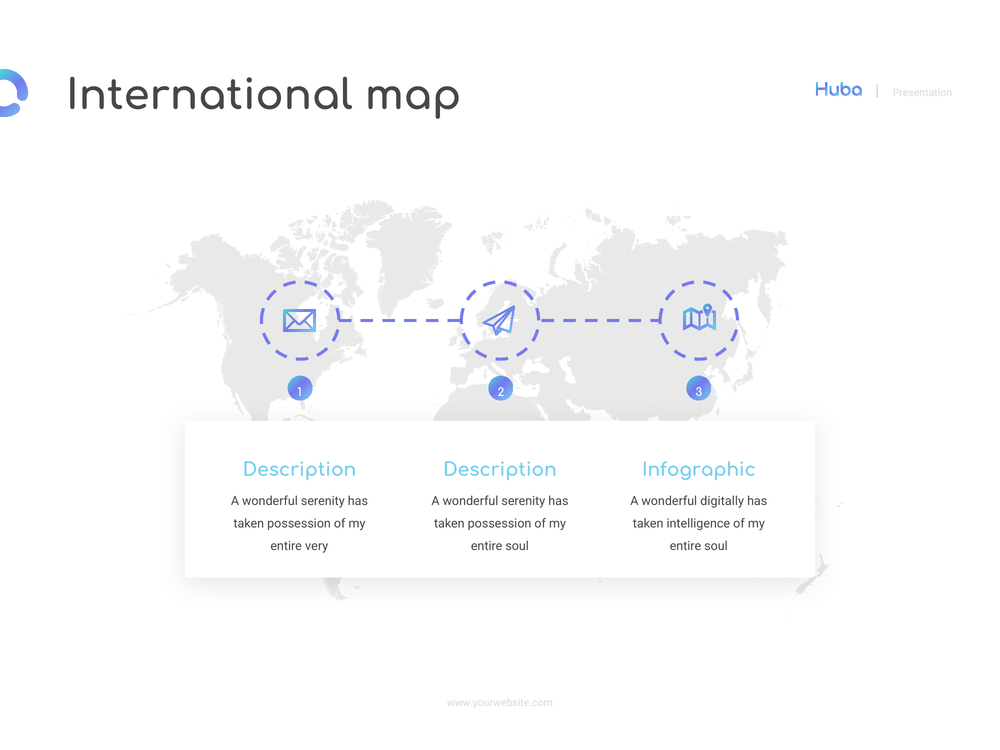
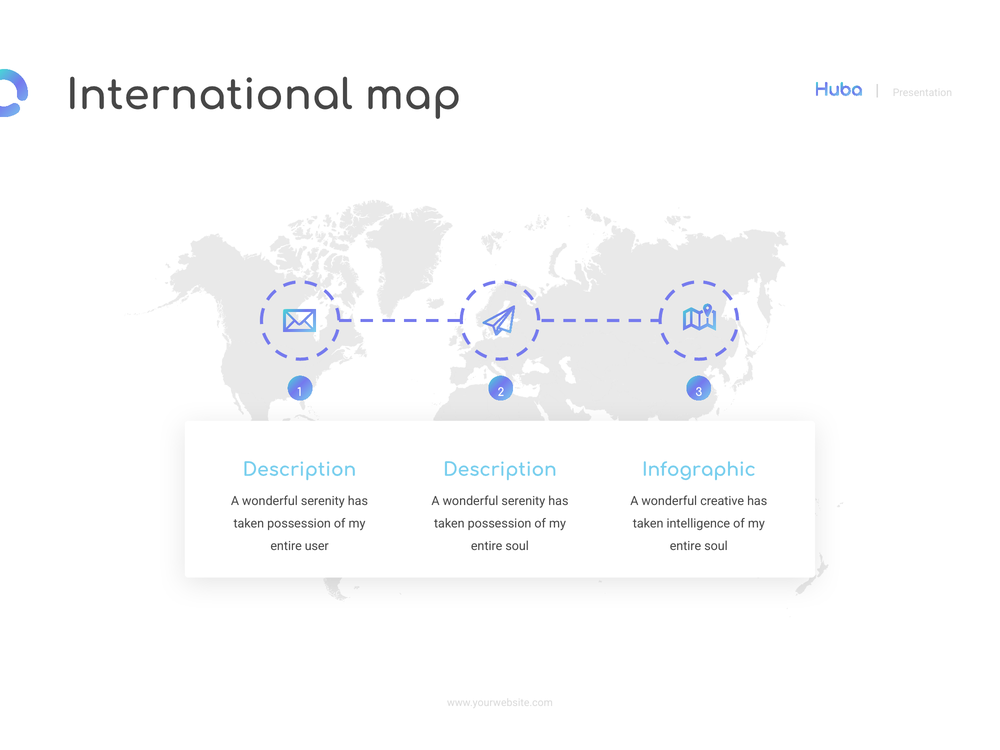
digitally: digitally -> creative
very: very -> user
